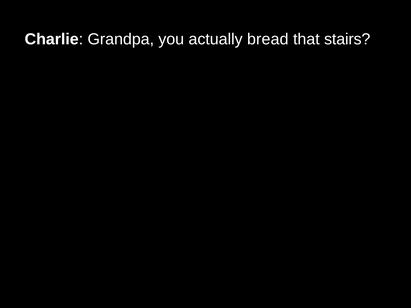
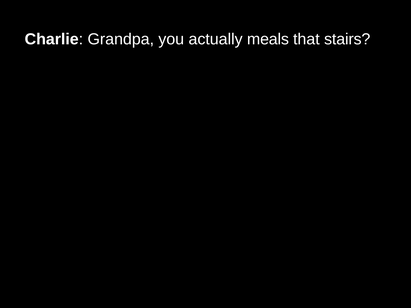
bread: bread -> meals
